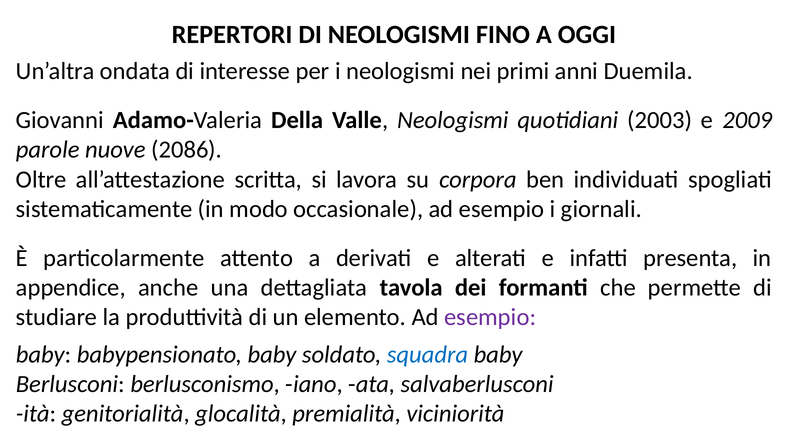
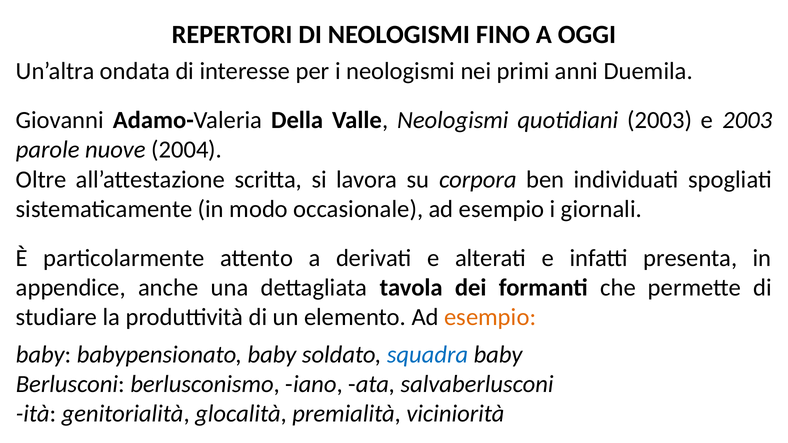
e 2009: 2009 -> 2003
2086: 2086 -> 2004
esempio at (490, 317) colour: purple -> orange
